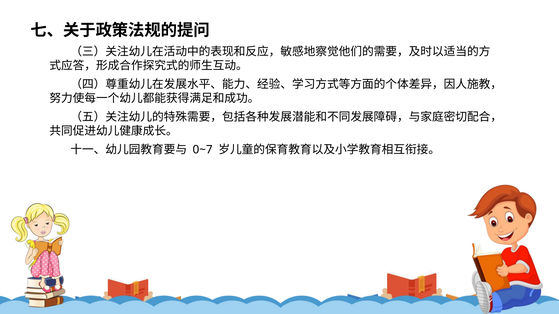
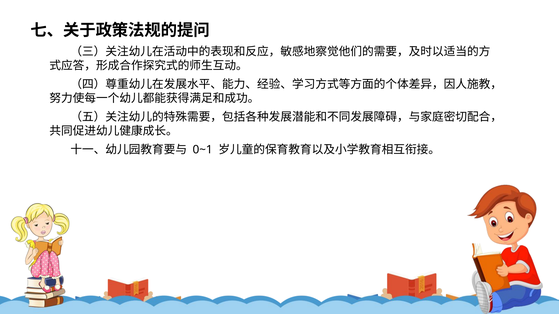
0~7: 0~7 -> 0~1
